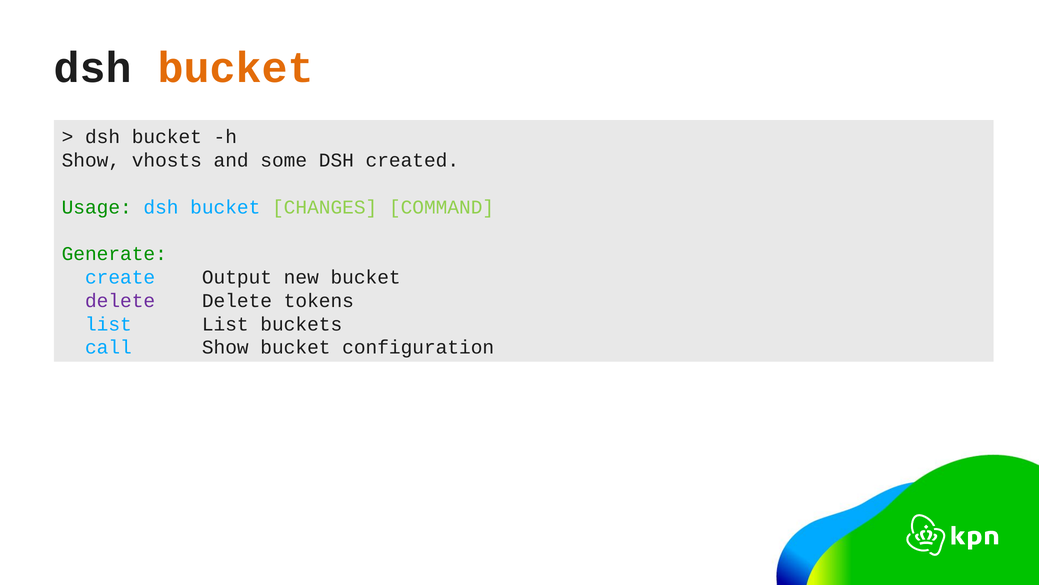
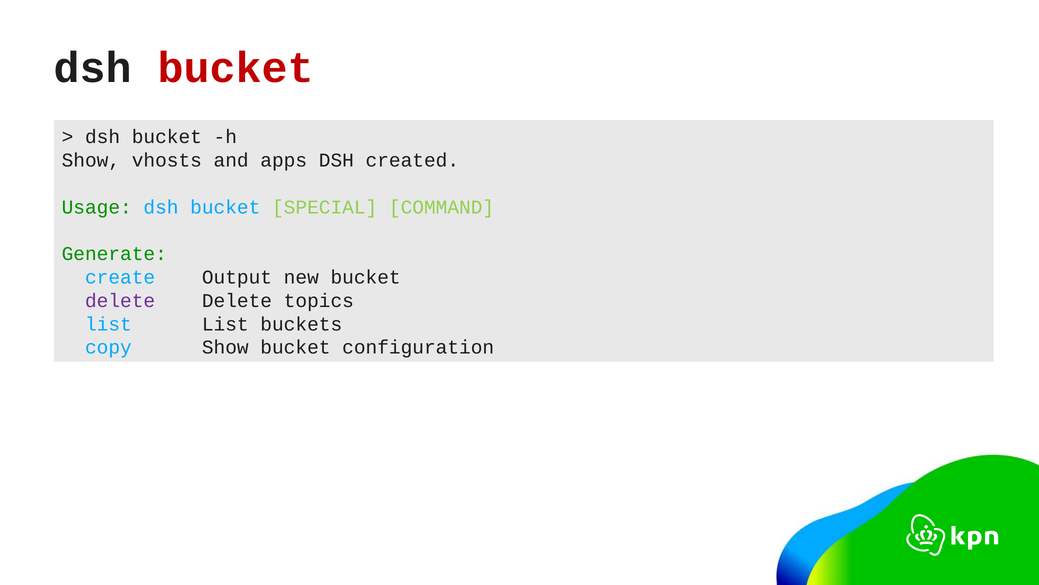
bucket at (236, 68) colour: orange -> red
some: some -> apps
CHANGES: CHANGES -> SPECIAL
tokens: tokens -> topics
call: call -> copy
